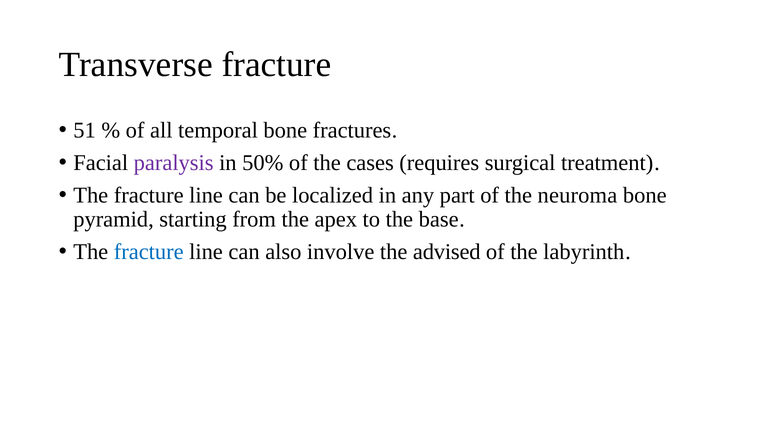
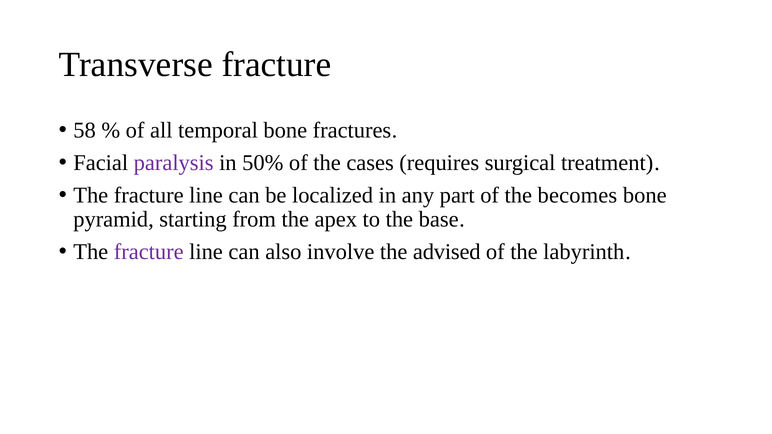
51: 51 -> 58
neuroma: neuroma -> becomes
fracture at (149, 252) colour: blue -> purple
